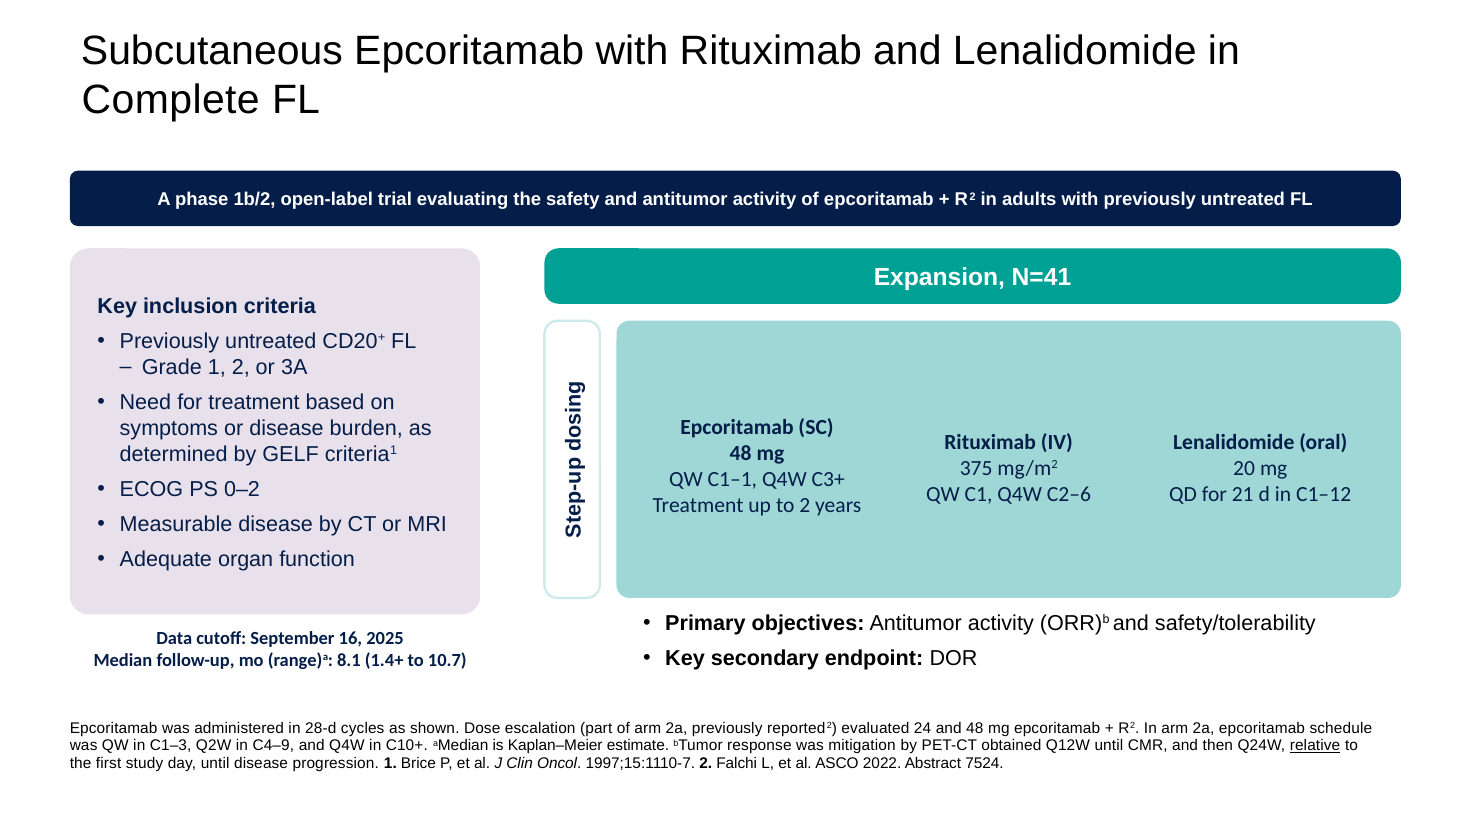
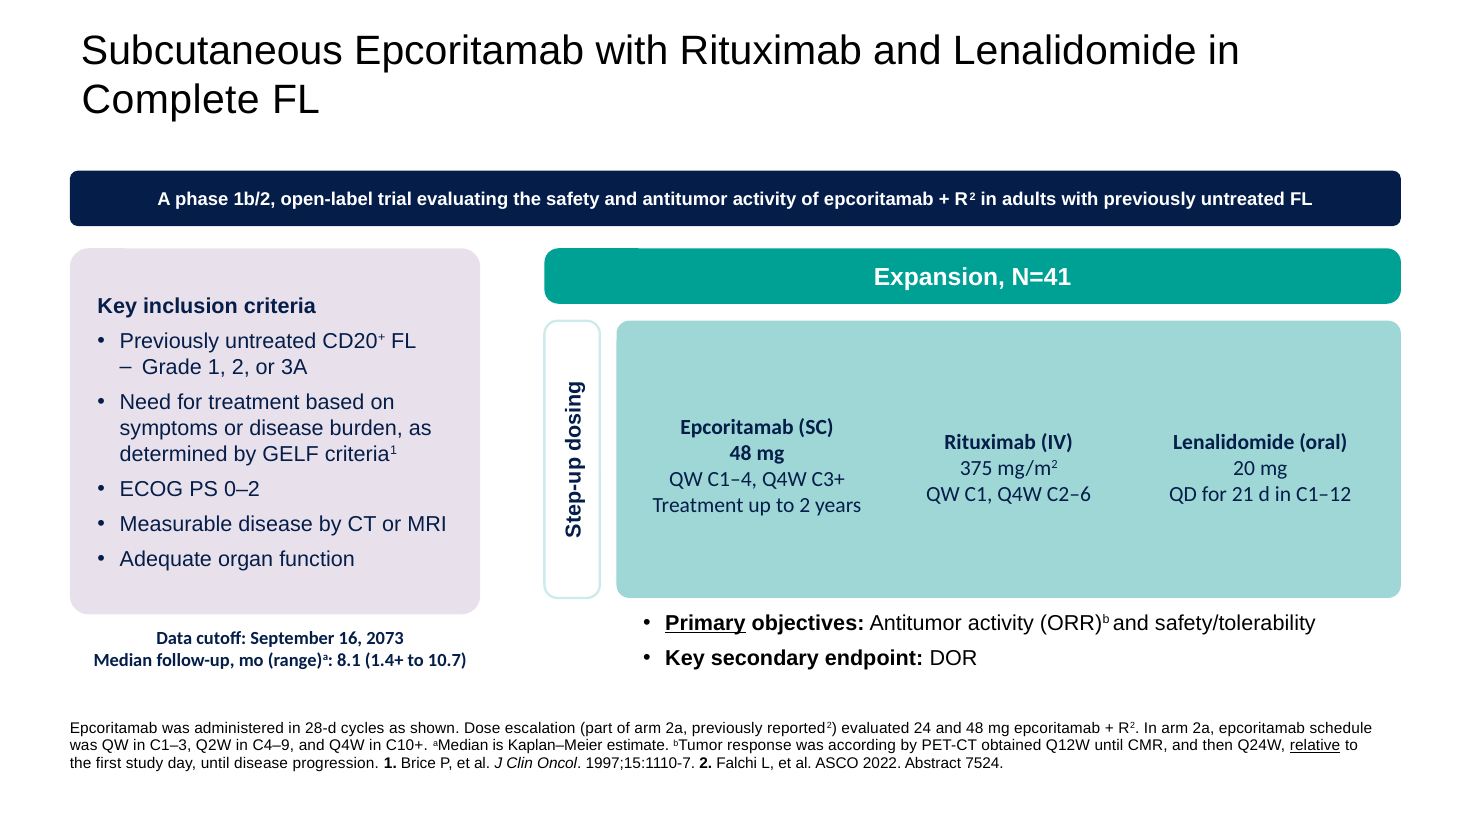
C1–1: C1–1 -> C1–4
Primary underline: none -> present
2025: 2025 -> 2073
mitigation: mitigation -> according
